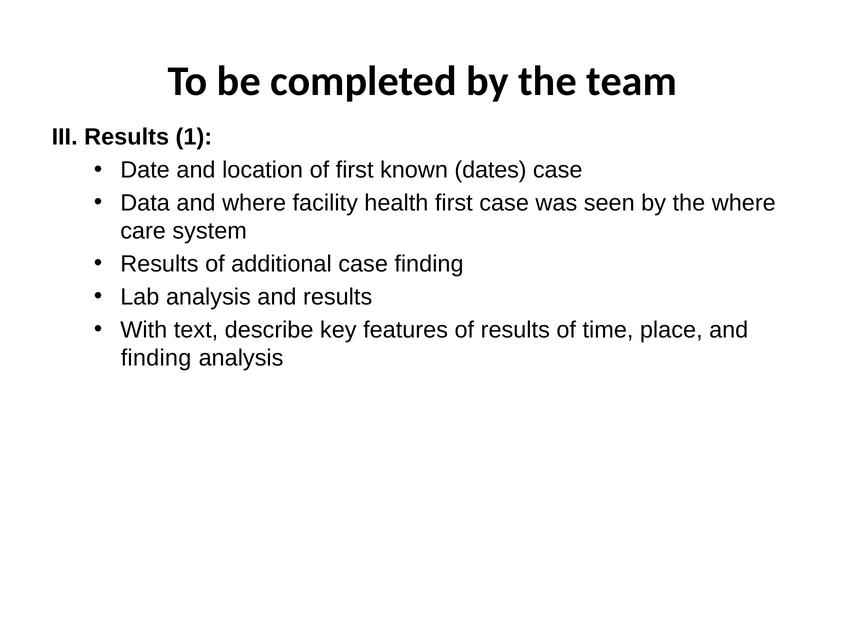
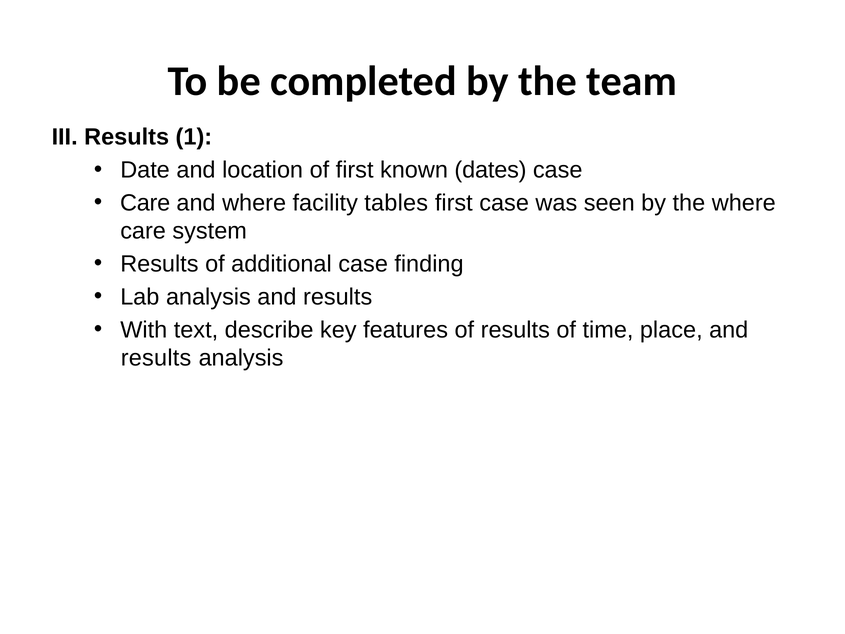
Data at (145, 203): Data -> Care
health: health -> tables
finding at (156, 358): finding -> results
